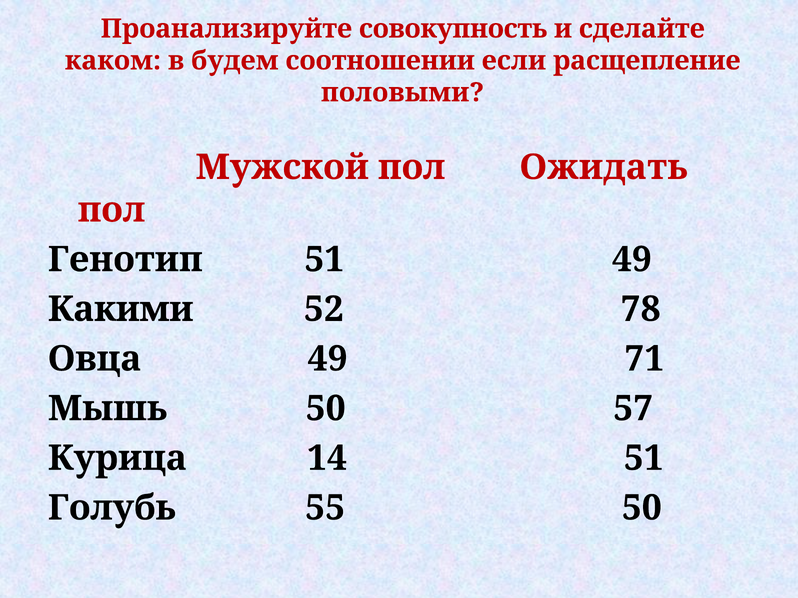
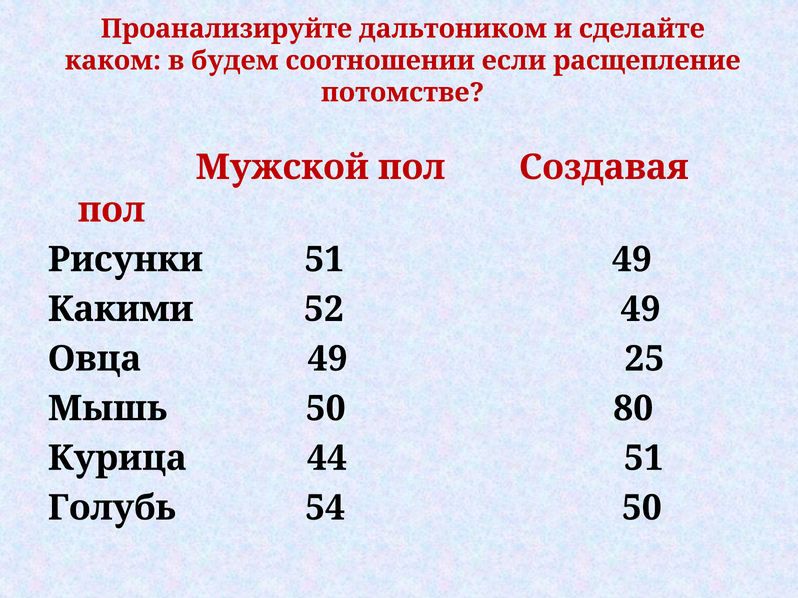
совокупность: совокупность -> дальтоником
половыми: половыми -> потомстве
Ожидать: Ожидать -> Создавая
Генотип: Генотип -> Рисунки
52 78: 78 -> 49
71: 71 -> 25
57: 57 -> 80
14: 14 -> 44
55: 55 -> 54
